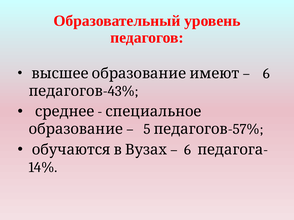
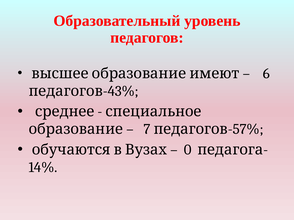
5: 5 -> 7
6 at (188, 150): 6 -> 0
